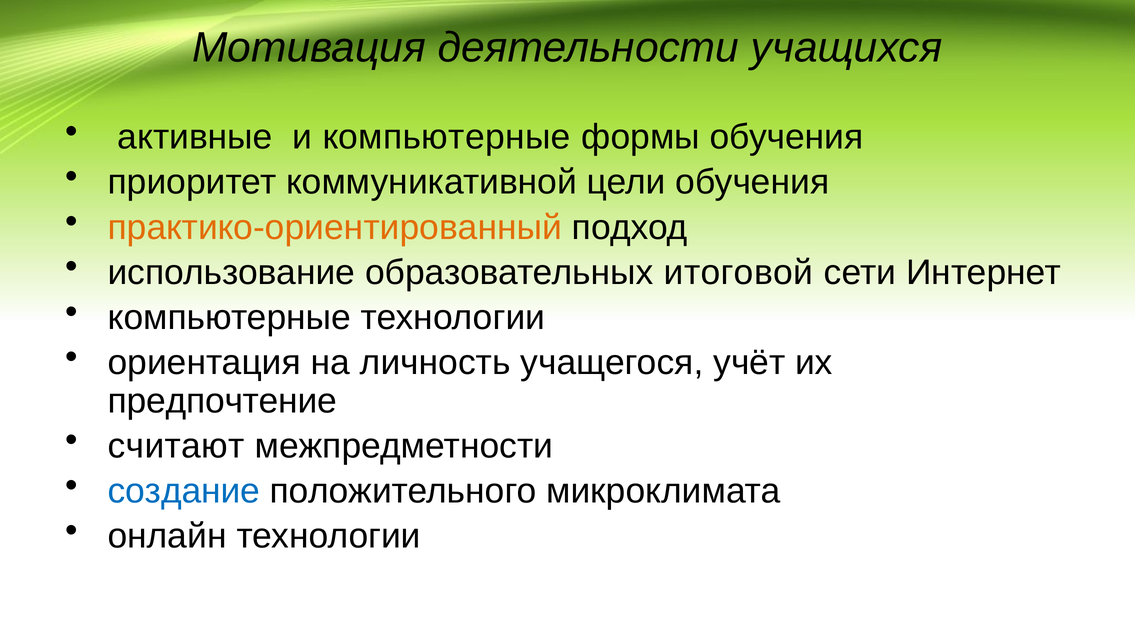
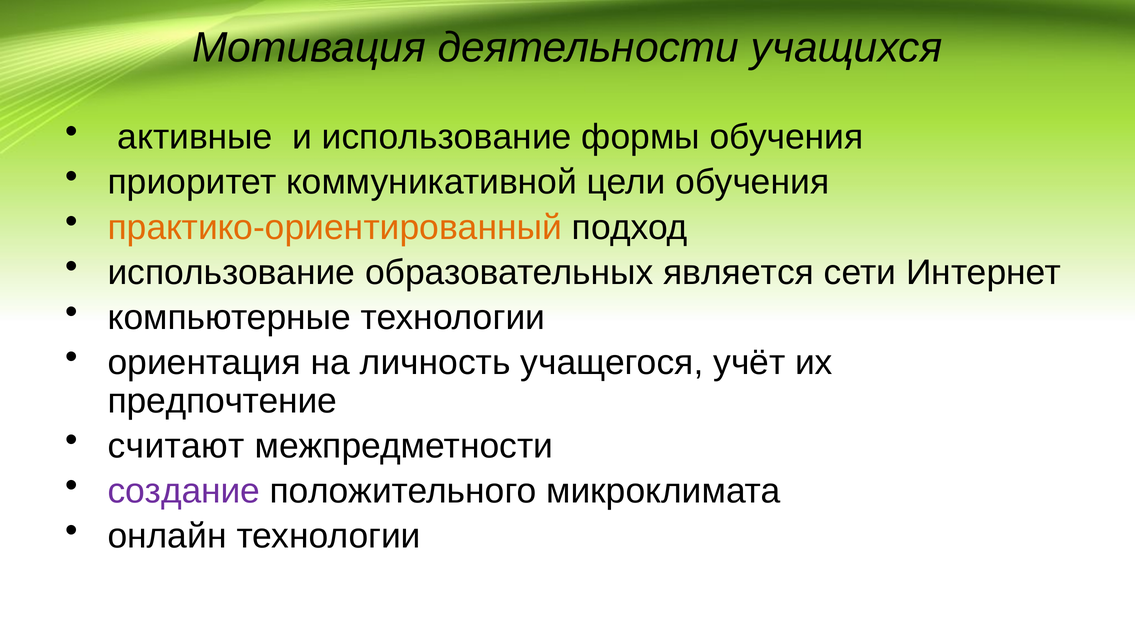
и компьютерные: компьютерные -> использование
итоговой: итоговой -> является
создание colour: blue -> purple
